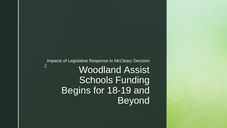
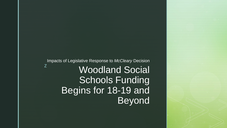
Assist: Assist -> Social
